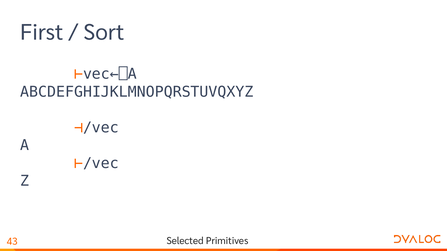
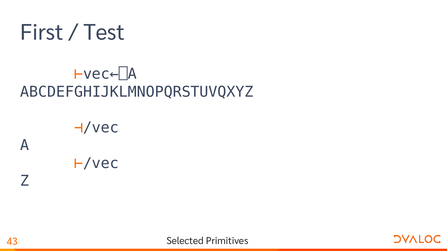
Sort: Sort -> Test
